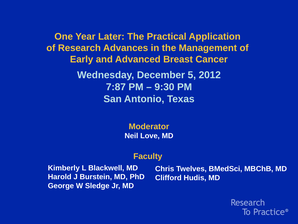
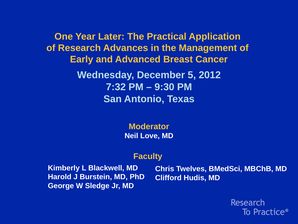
7:87: 7:87 -> 7:32
